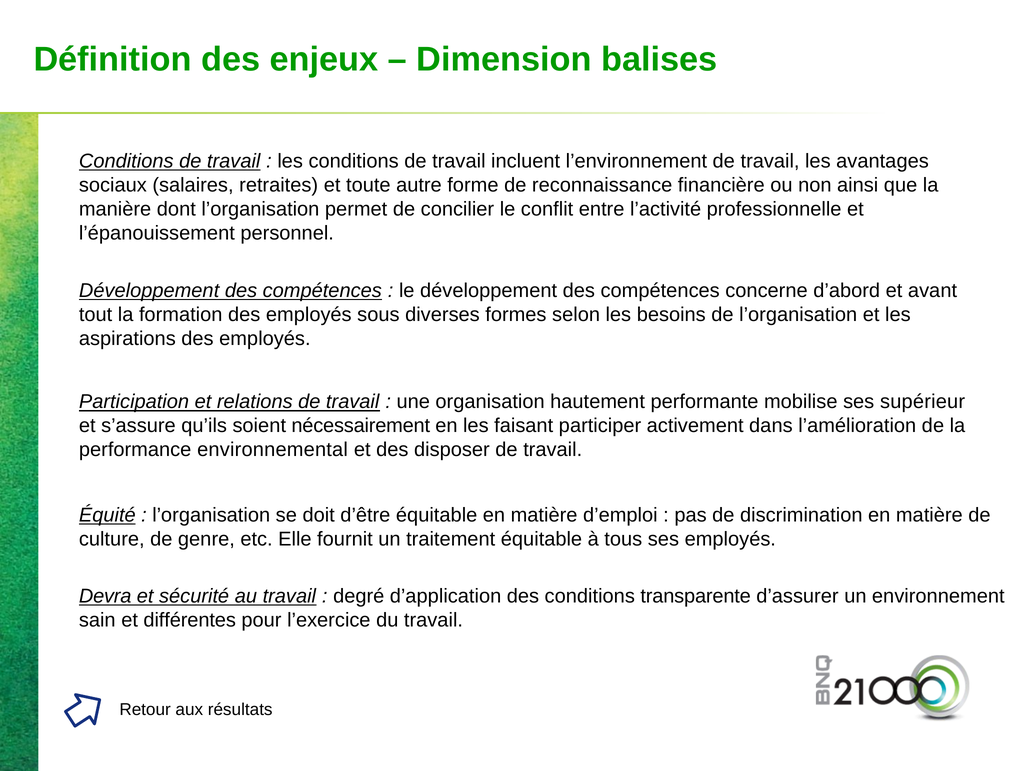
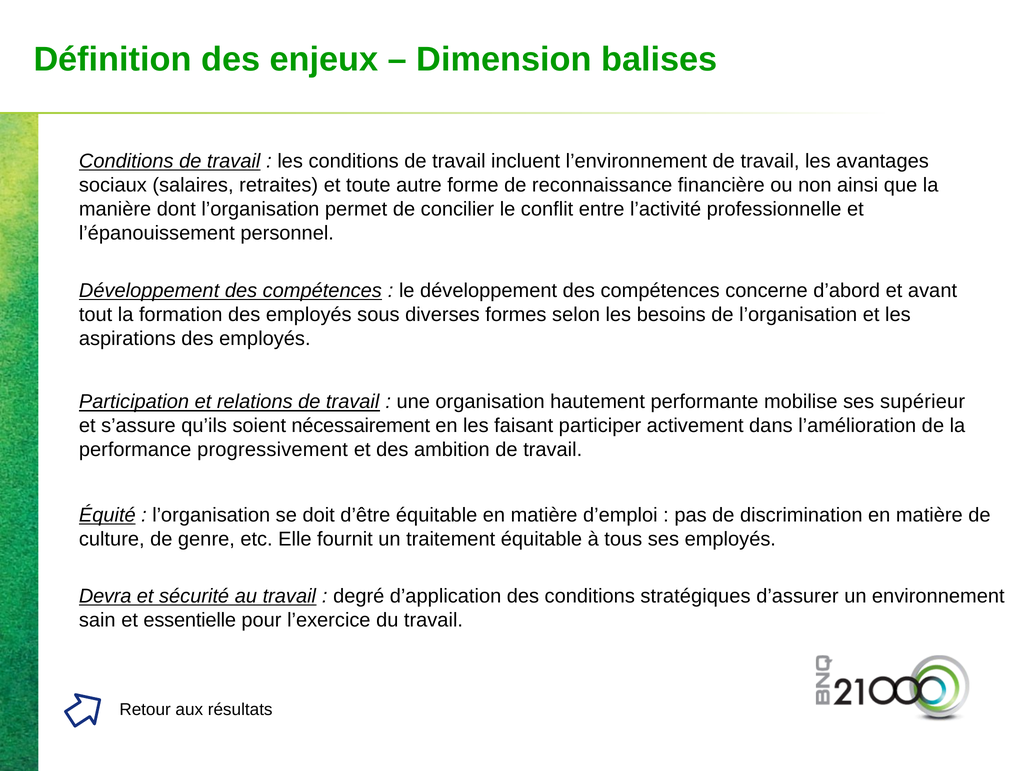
environnemental: environnemental -> progressivement
disposer: disposer -> ambition
transparente: transparente -> stratégiques
différentes: différentes -> essentielle
